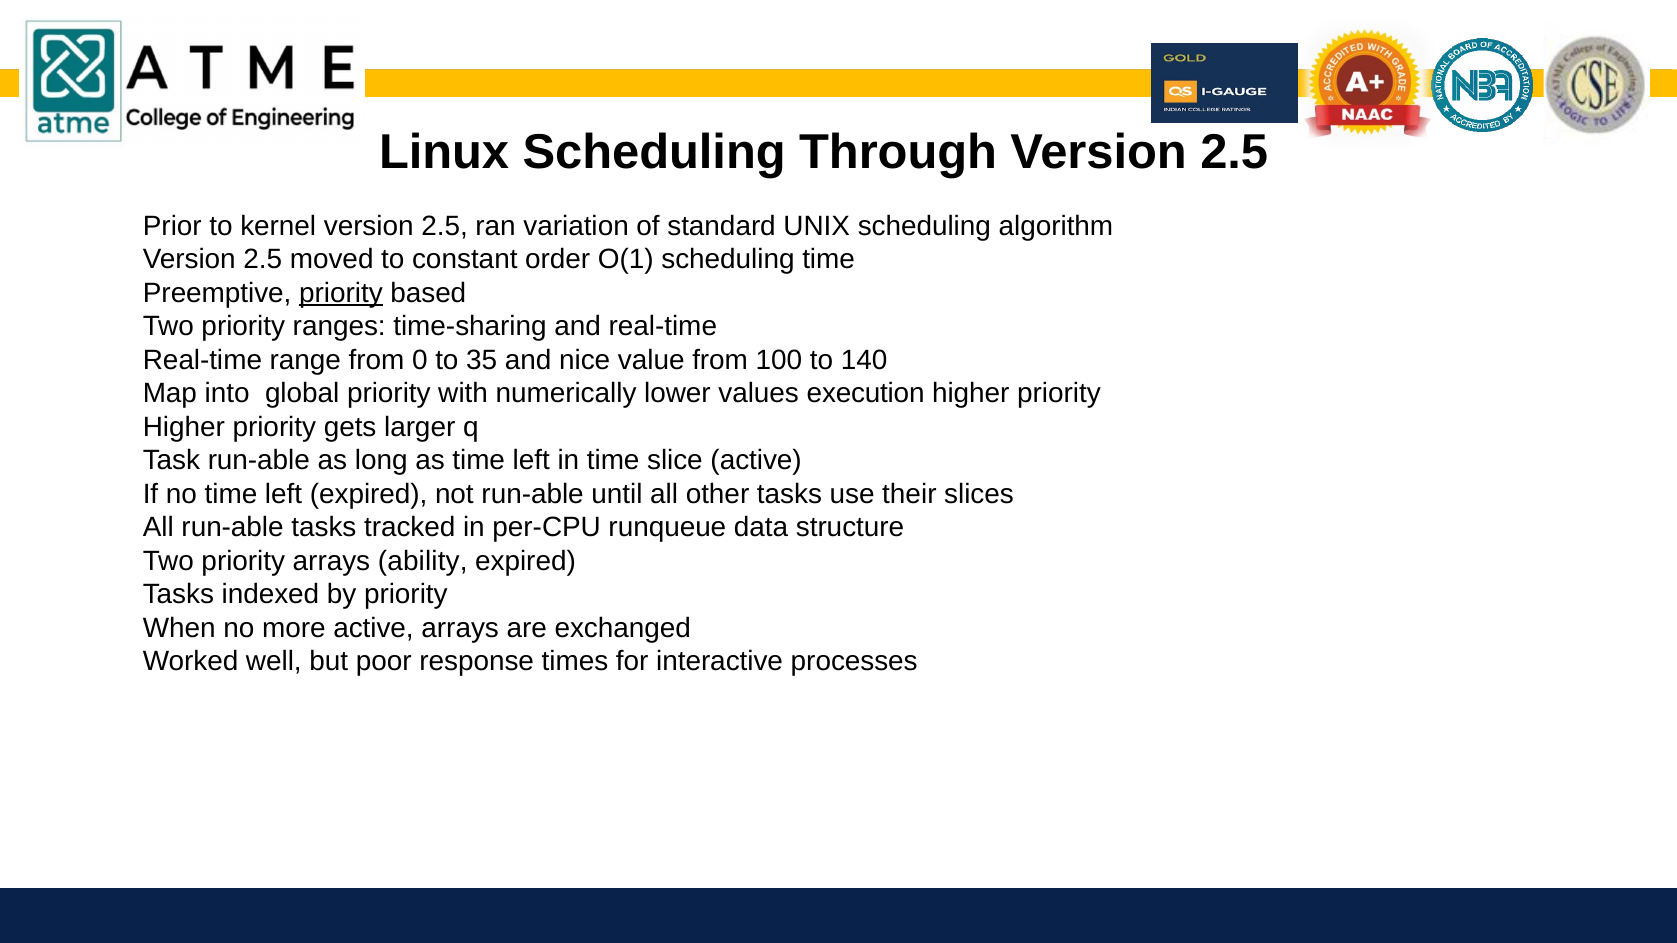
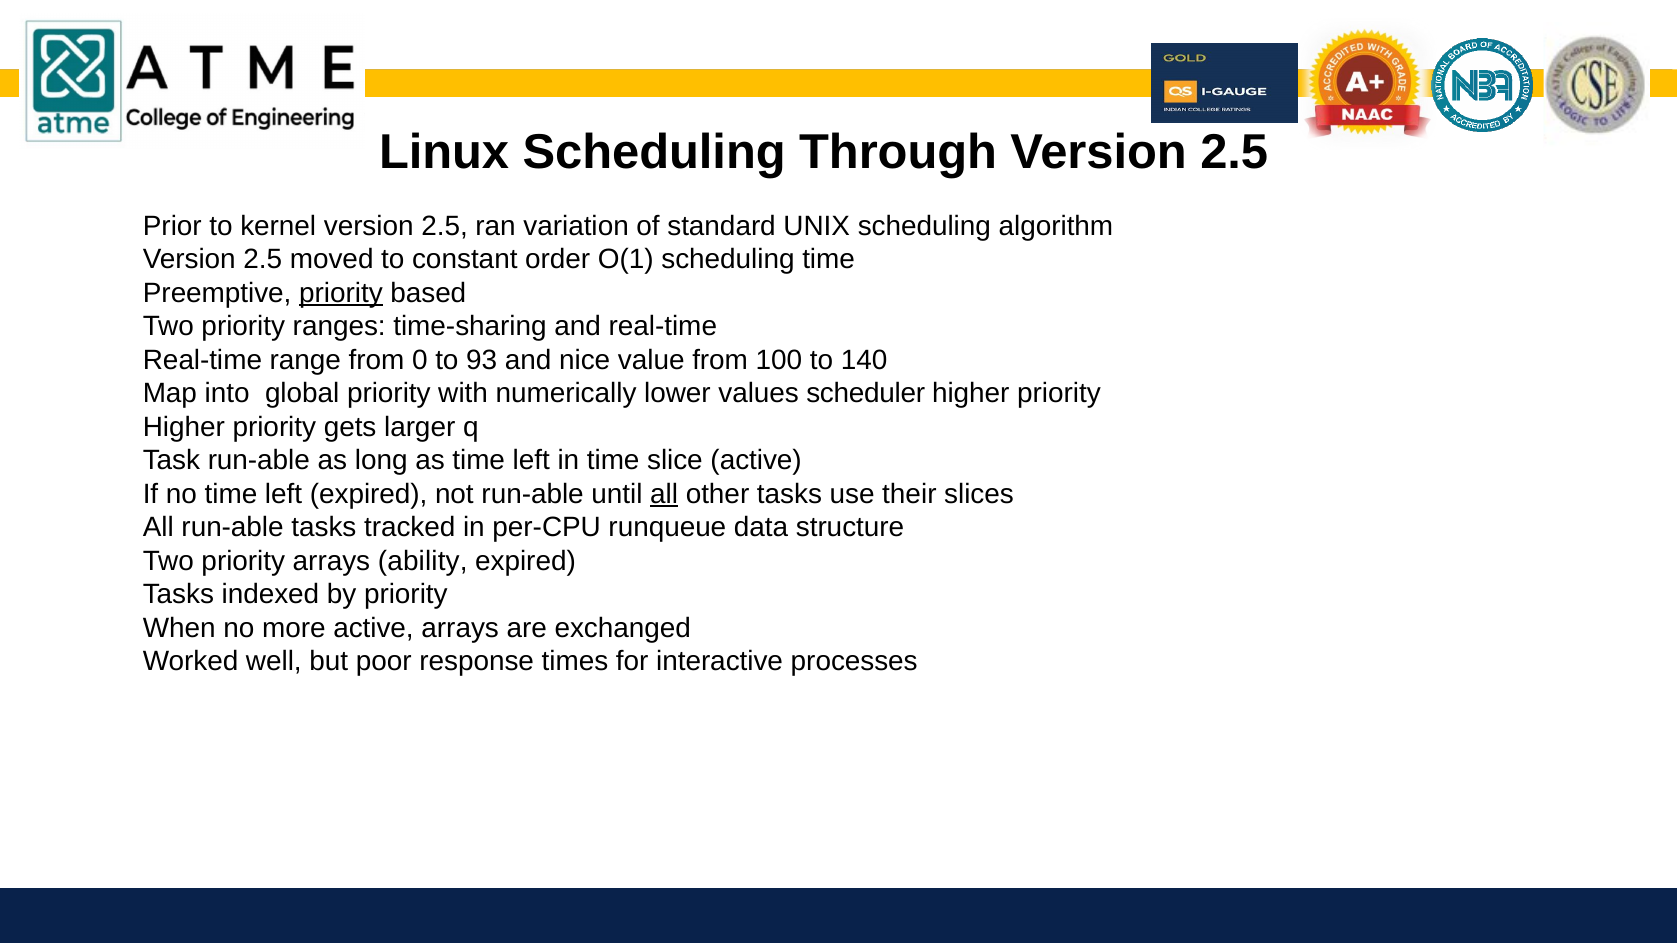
35: 35 -> 93
execution: execution -> scheduler
all at (664, 494) underline: none -> present
